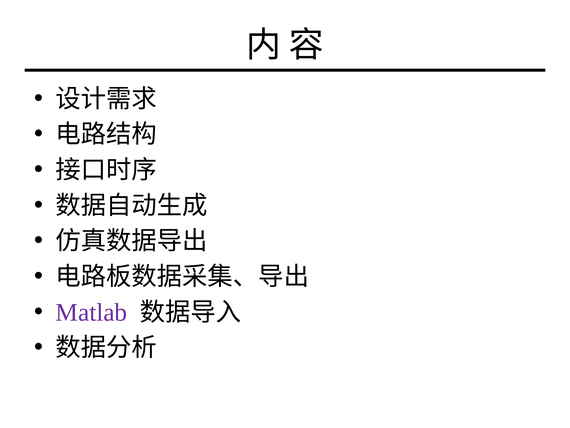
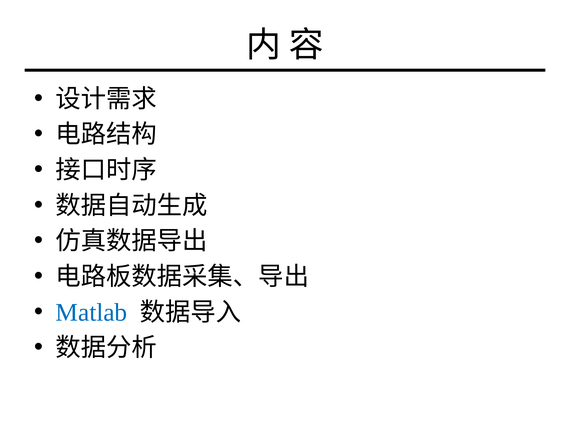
Matlab colour: purple -> blue
